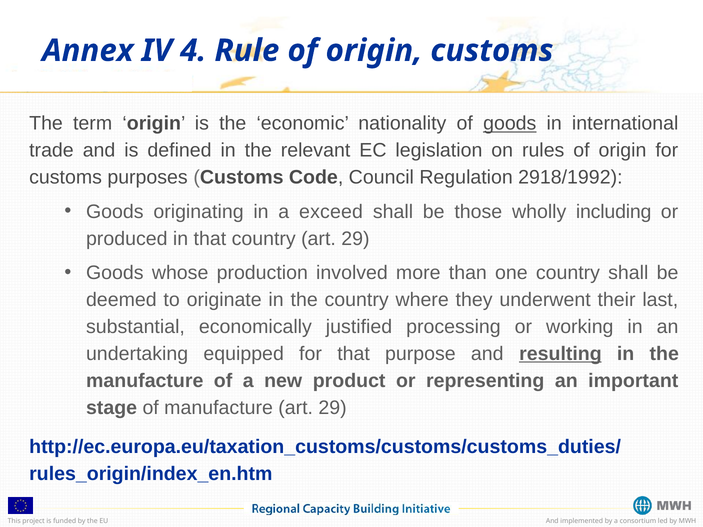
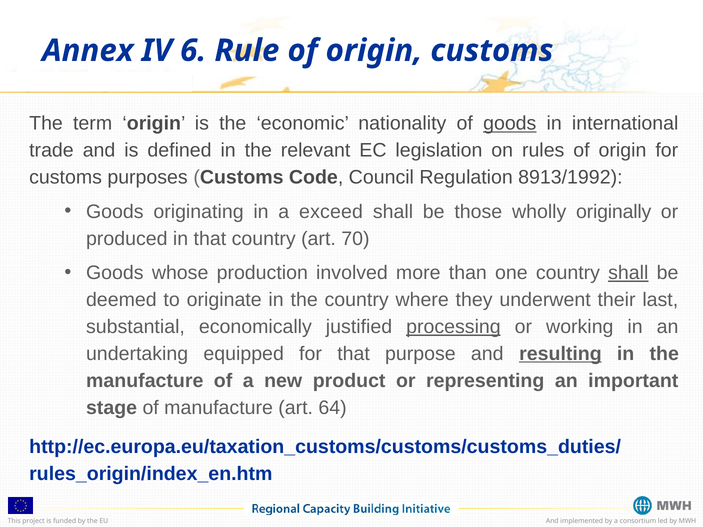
4: 4 -> 6
2918/1992: 2918/1992 -> 8913/1992
including: including -> originally
country art 29: 29 -> 70
shall at (628, 273) underline: none -> present
processing underline: none -> present
manufacture art 29: 29 -> 64
